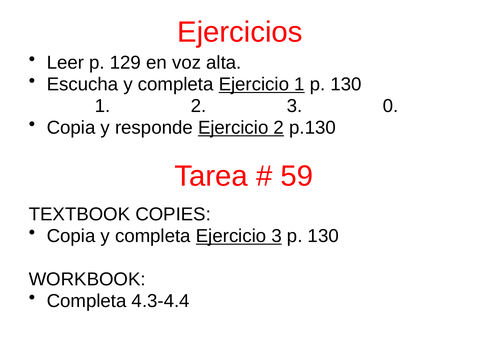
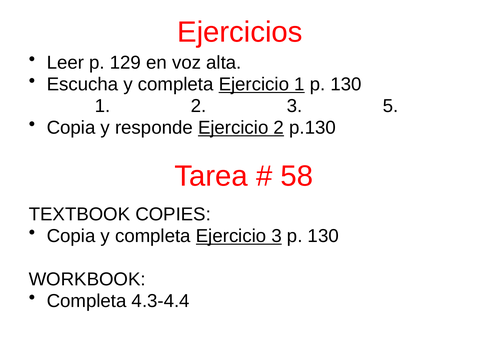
0: 0 -> 5
59: 59 -> 58
